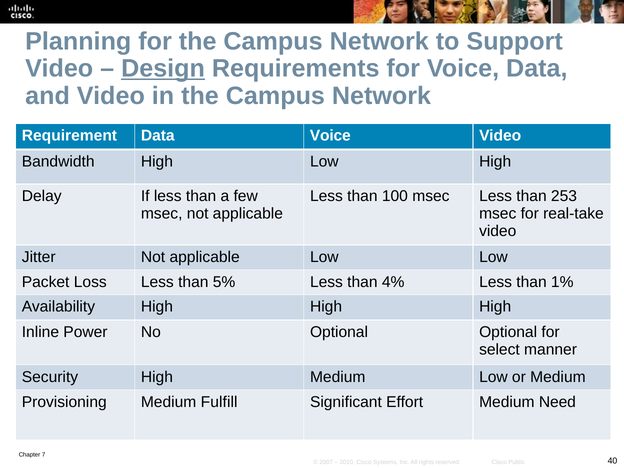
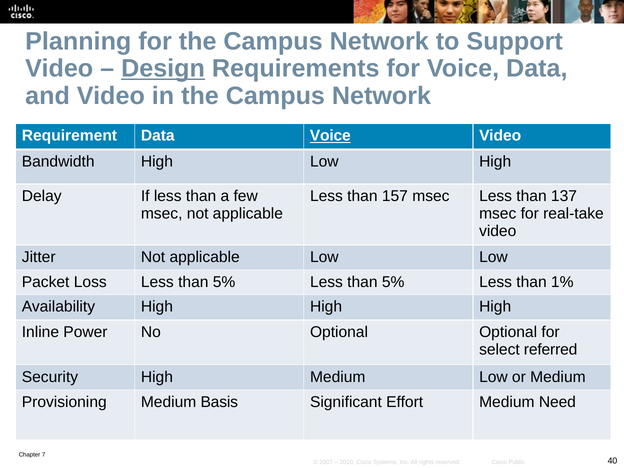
Voice at (330, 136) underline: none -> present
100: 100 -> 157
253: 253 -> 137
5% Less than 4%: 4% -> 5%
manner: manner -> referred
Fulfill: Fulfill -> Basis
